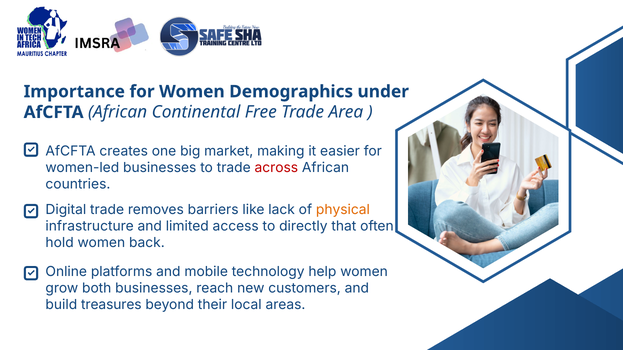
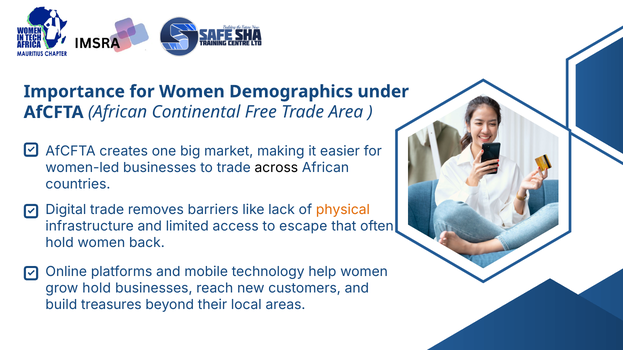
across colour: red -> black
directly: directly -> escape
grow both: both -> hold
